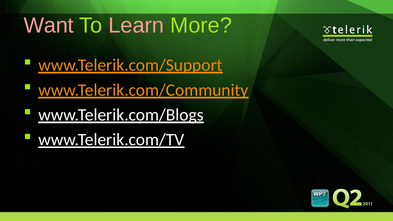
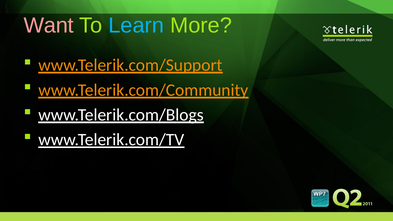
Learn colour: pink -> light blue
